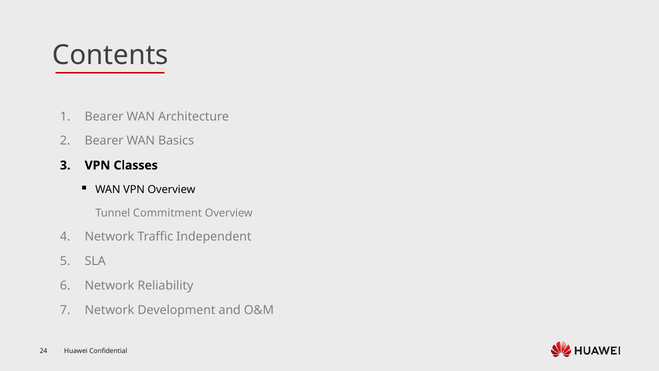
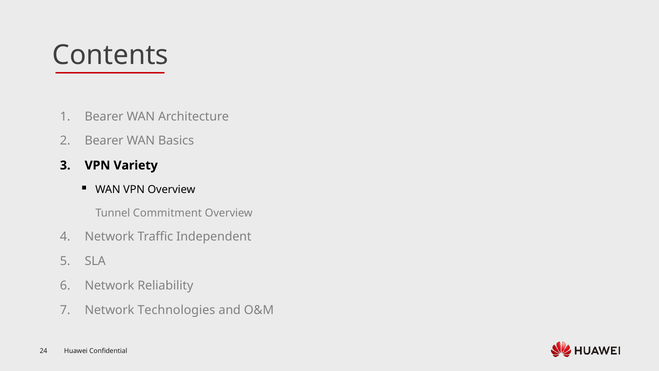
Classes: Classes -> Variety
Development: Development -> Technologies
